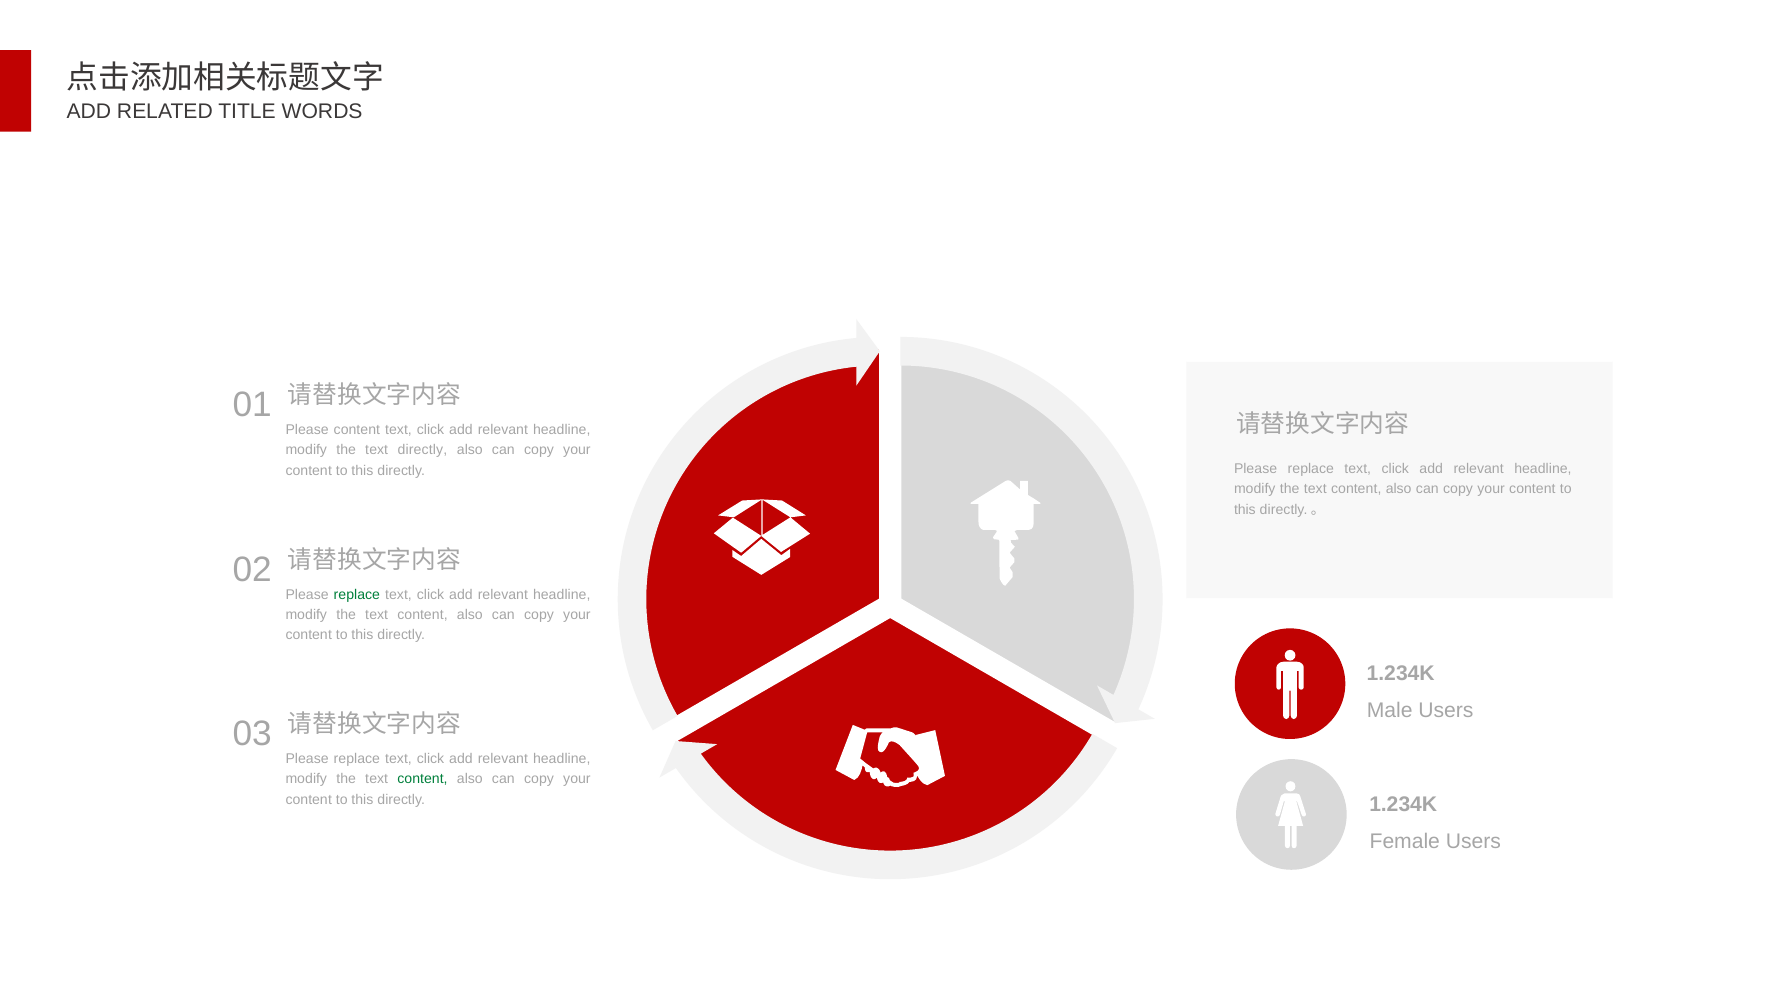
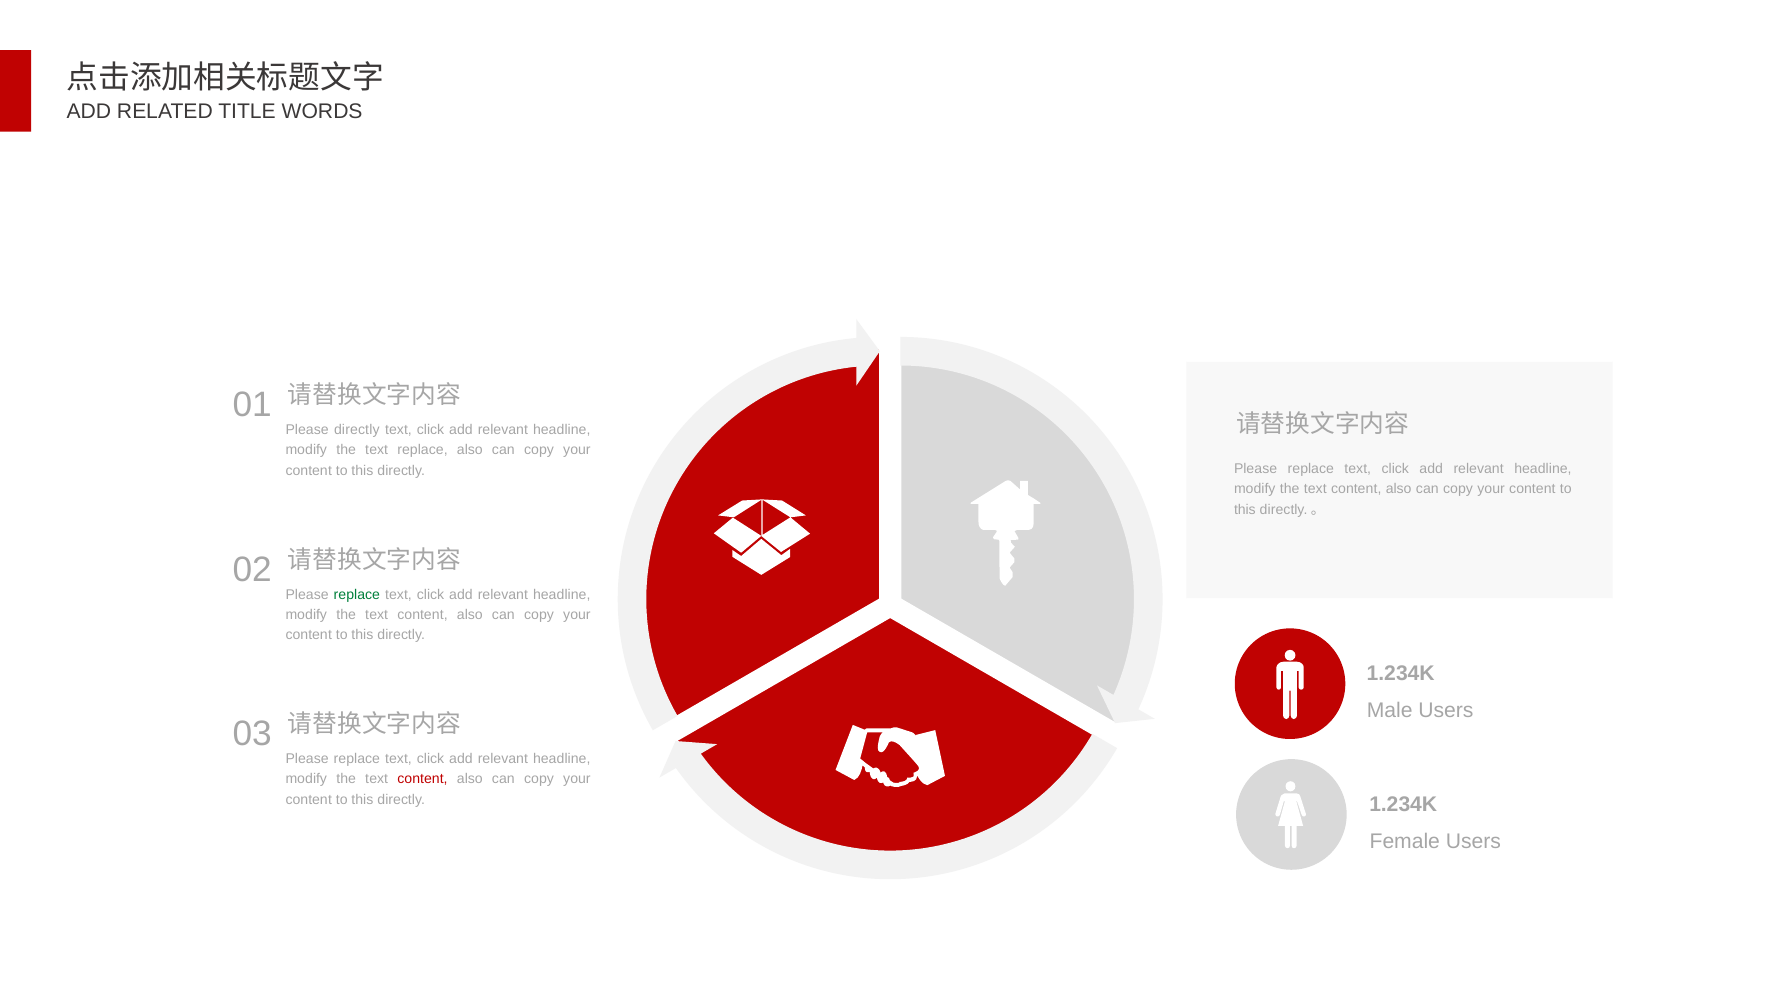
Please content: content -> directly
text directly: directly -> replace
content at (423, 779) colour: green -> red
